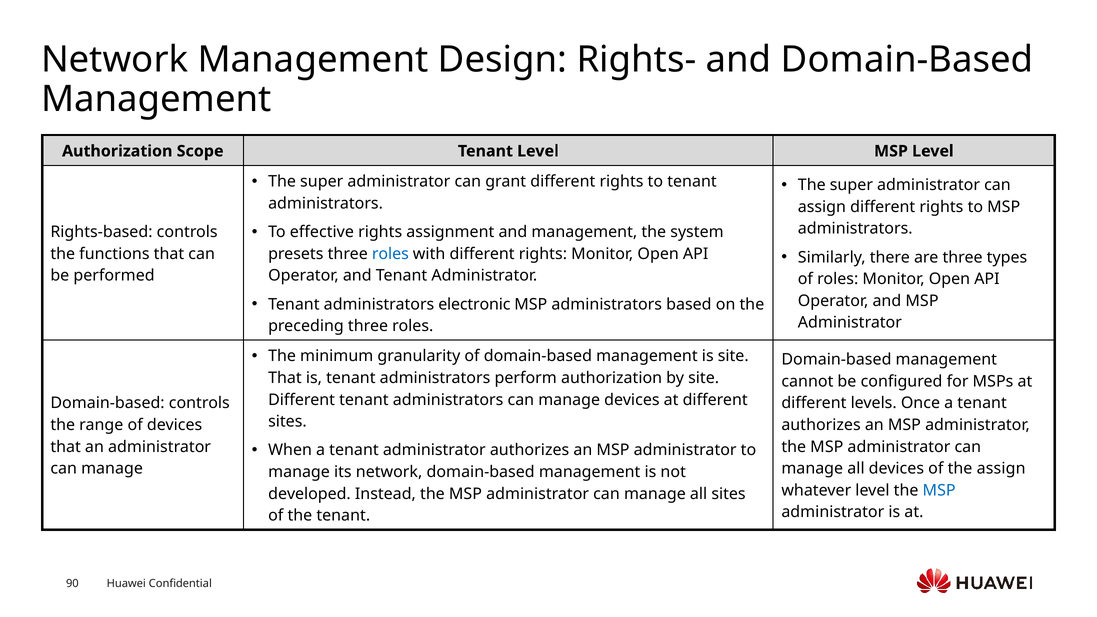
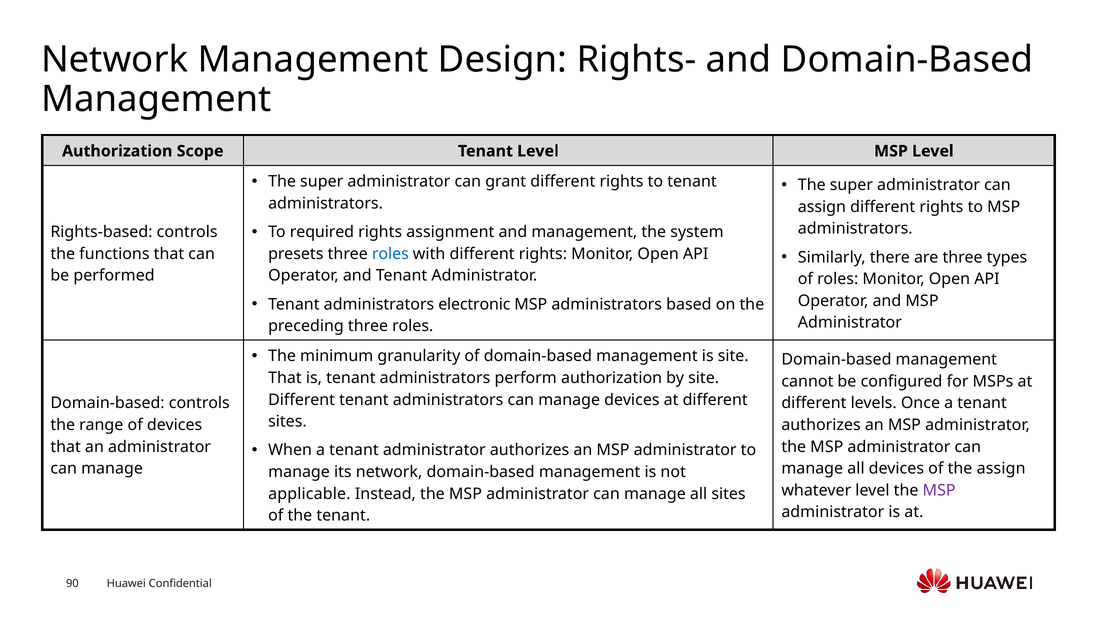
effective: effective -> required
MSP at (939, 490) colour: blue -> purple
developed: developed -> applicable
